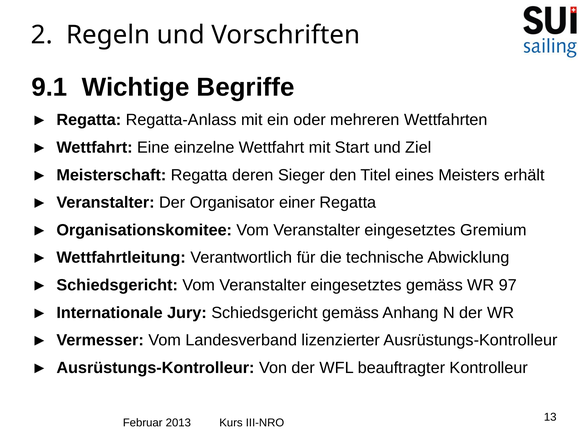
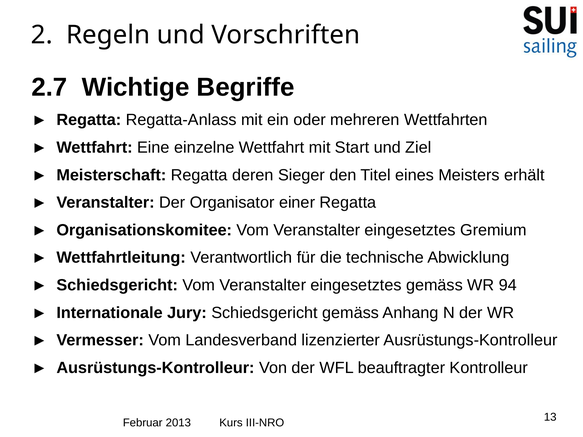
9.1: 9.1 -> 2.7
97: 97 -> 94
